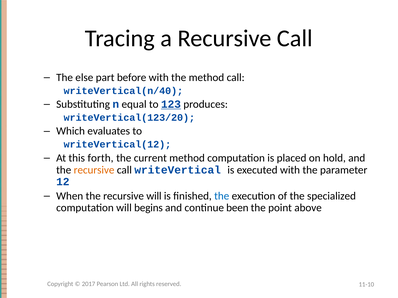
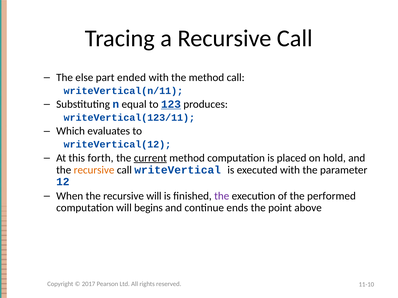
before: before -> ended
writeVertical(n/40: writeVertical(n/40 -> writeVertical(n/11
writeVertical(123/20: writeVertical(123/20 -> writeVertical(123/11
current underline: none -> present
the at (222, 196) colour: blue -> purple
specialized: specialized -> performed
been: been -> ends
